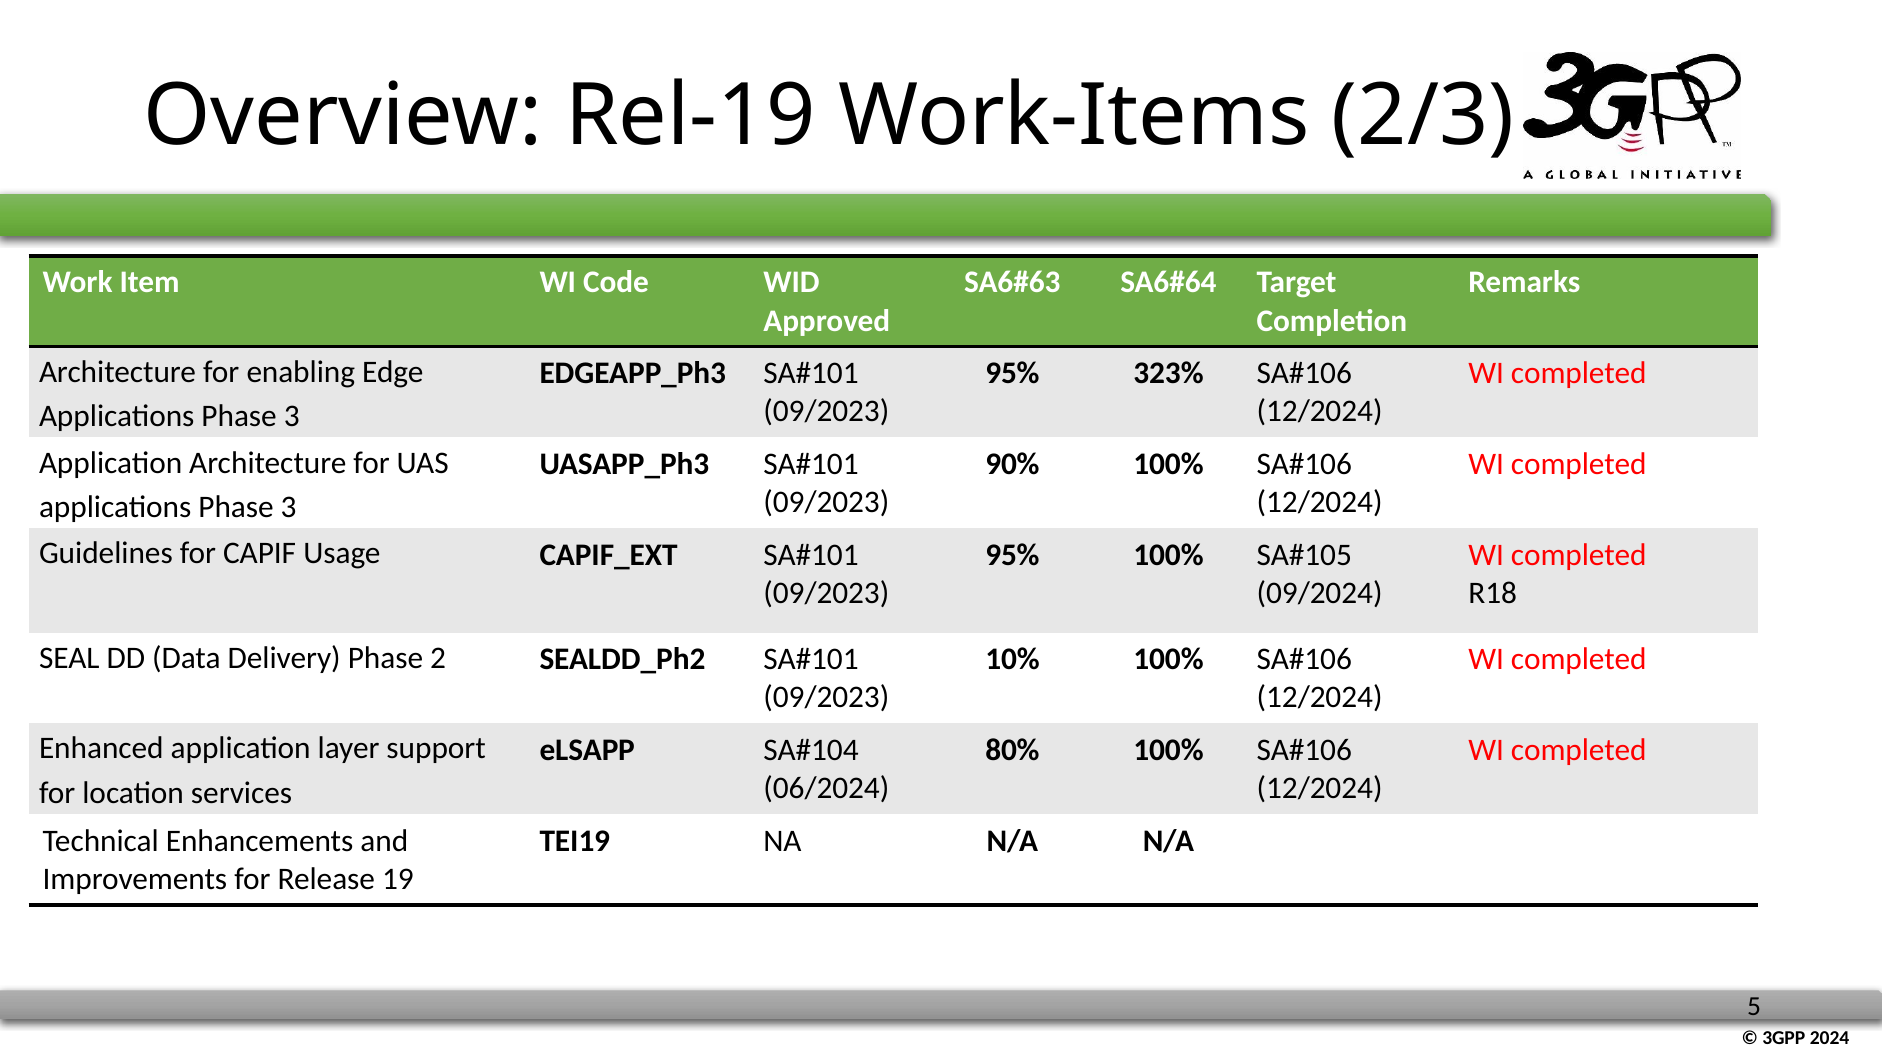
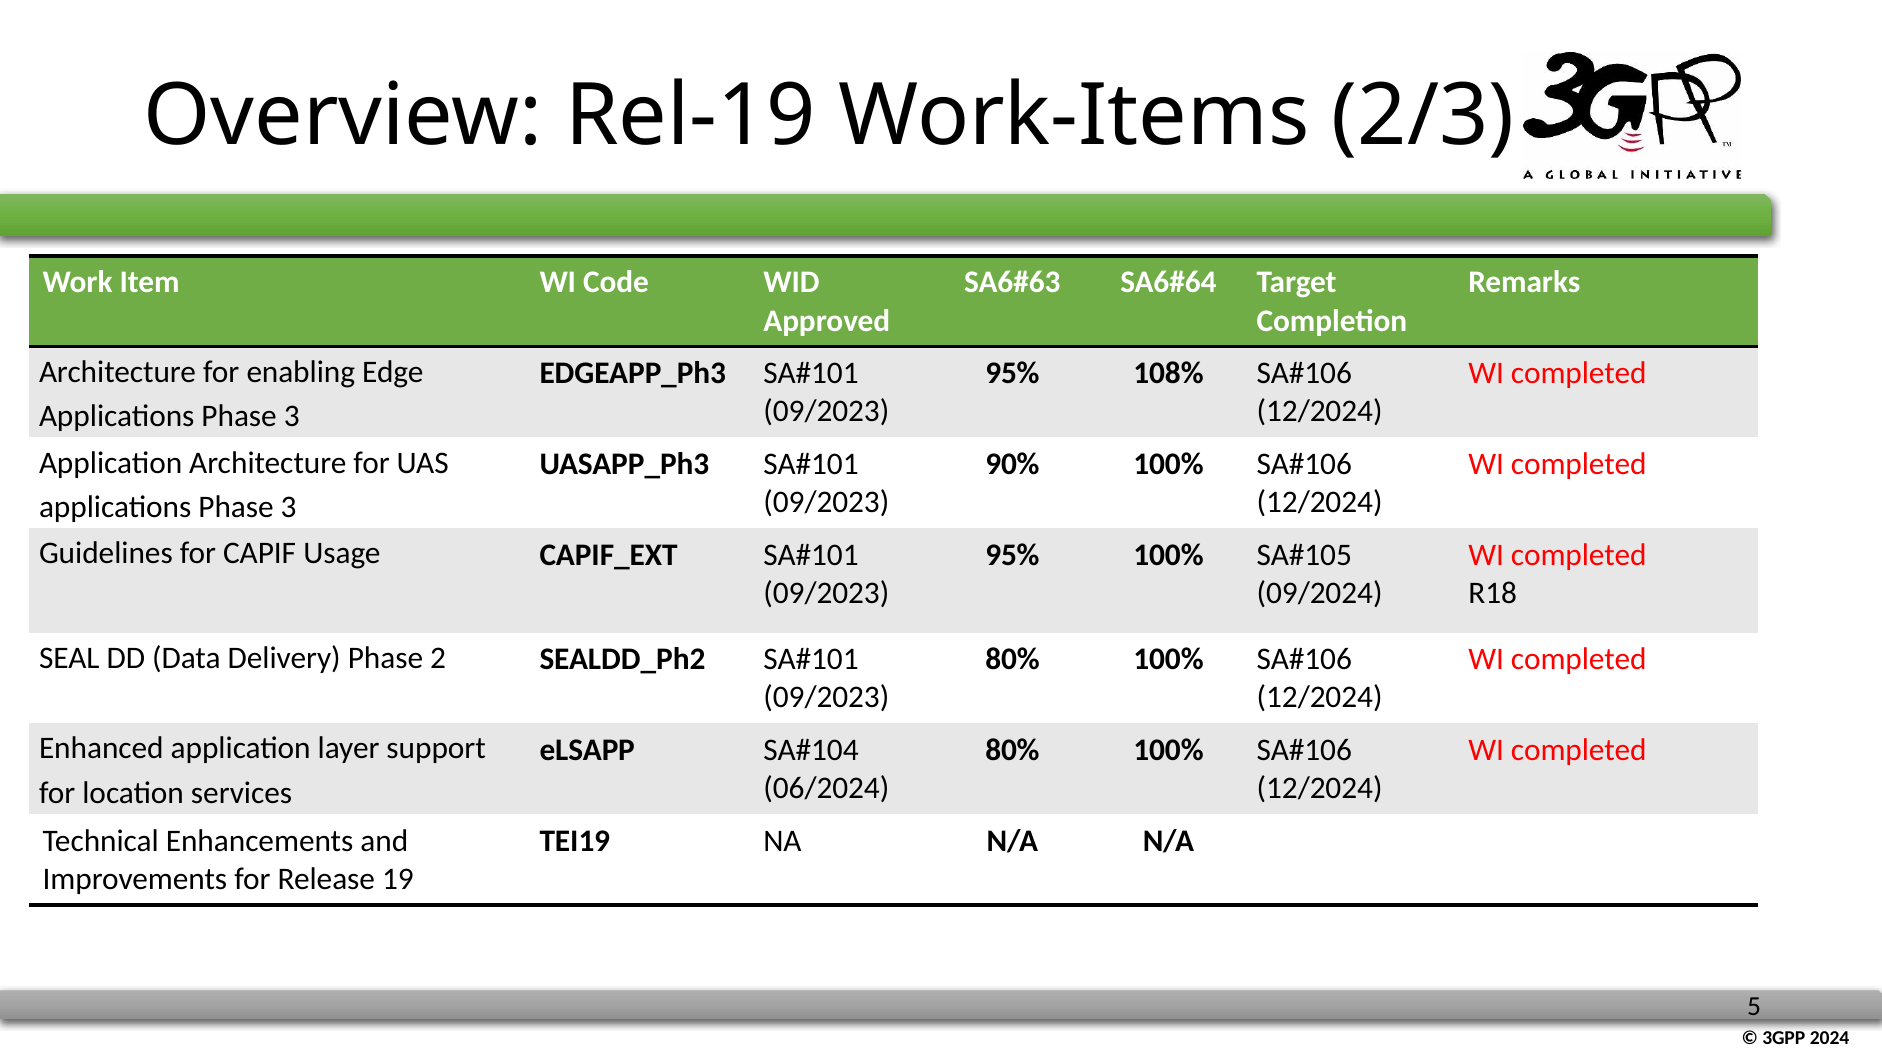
323%: 323% -> 108%
10% at (1012, 659): 10% -> 80%
